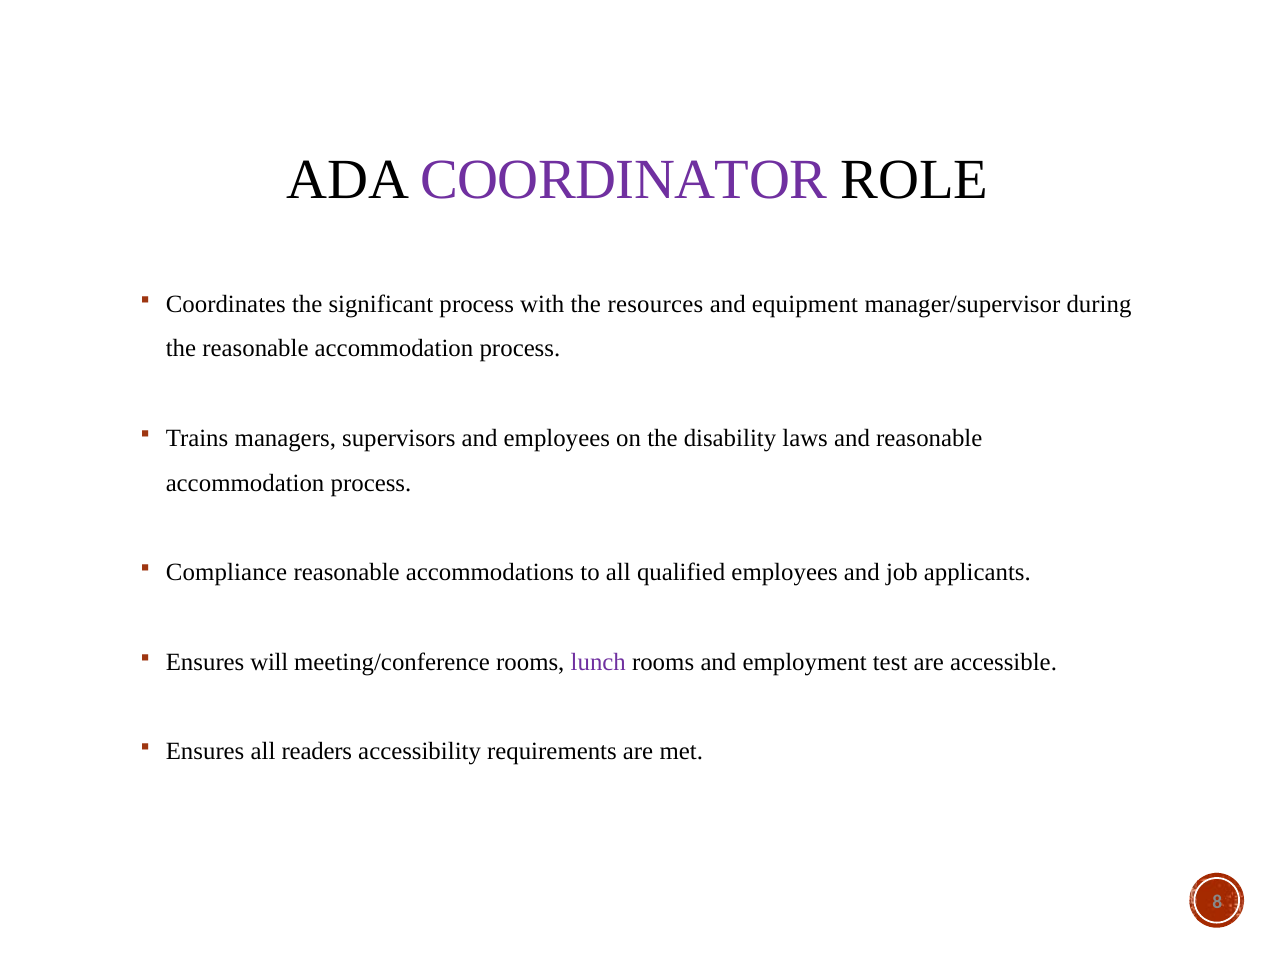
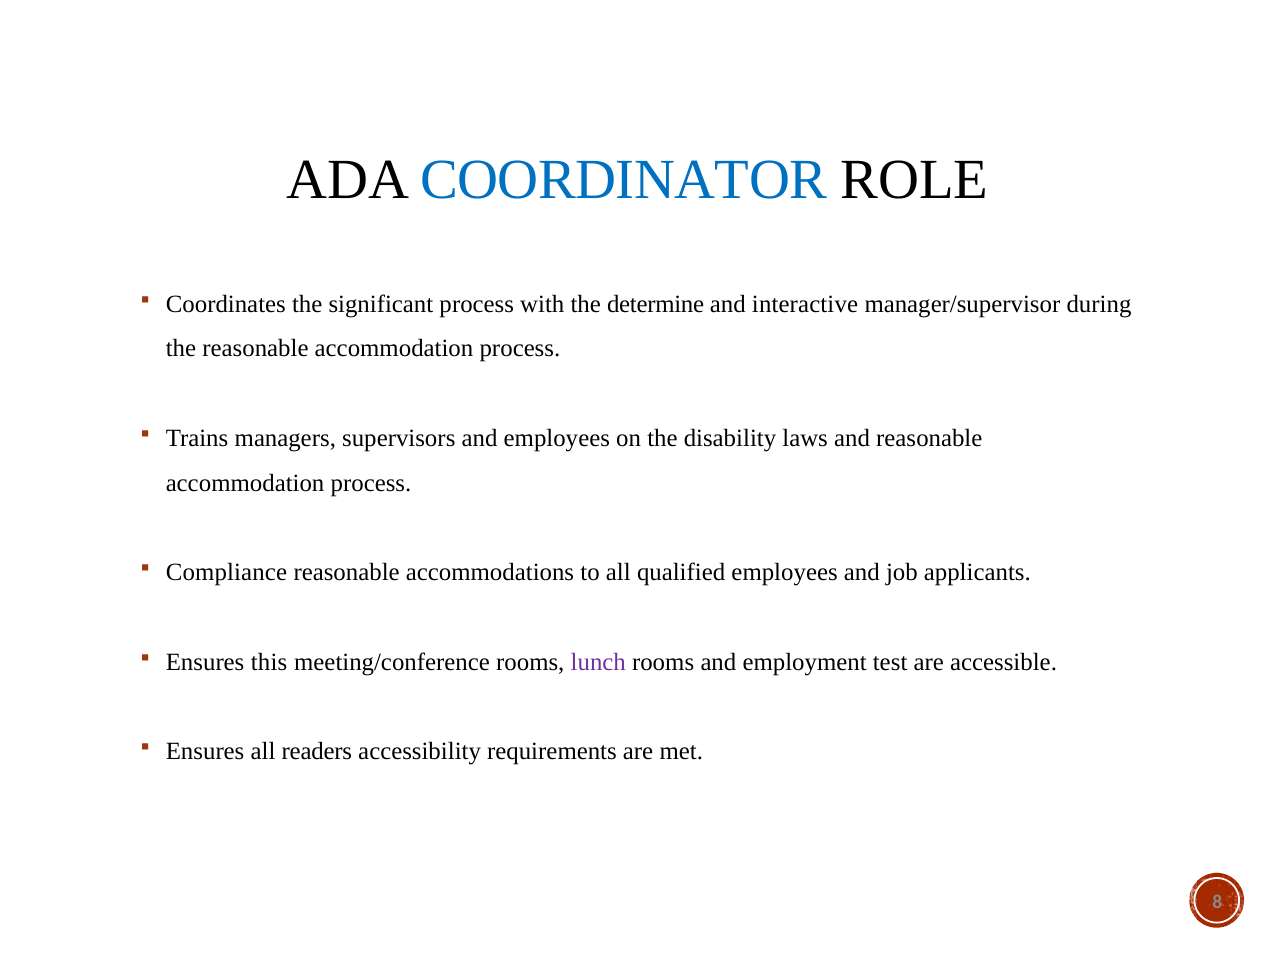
COORDINATOR colour: purple -> blue
resources: resources -> determine
equipment: equipment -> interactive
will: will -> this
